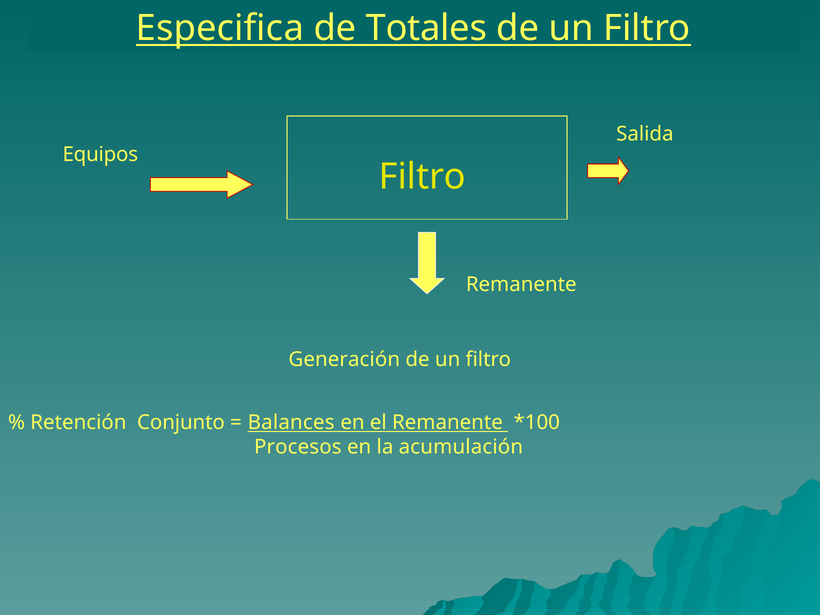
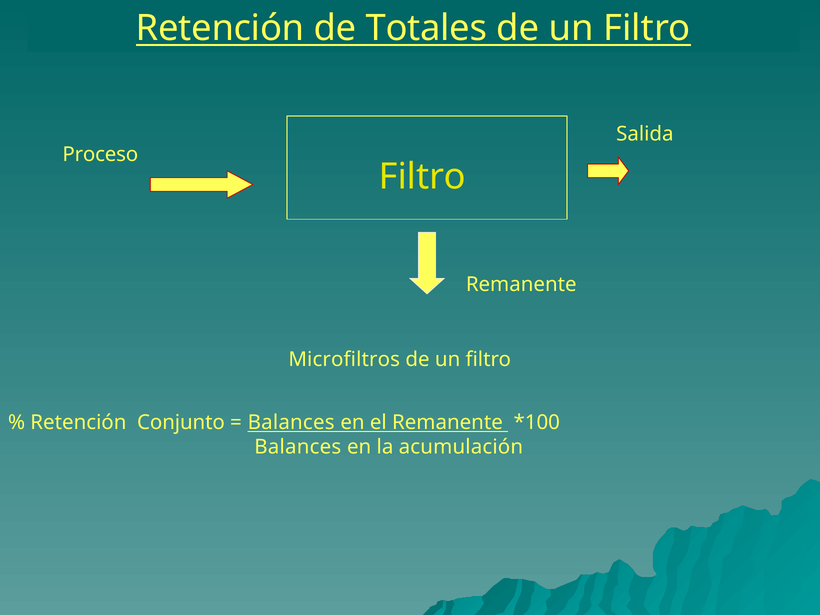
Especifica at (220, 28): Especifica -> Retención
Equipos: Equipos -> Proceso
Generación: Generación -> Microfiltros
Procesos at (298, 447): Procesos -> Balances
